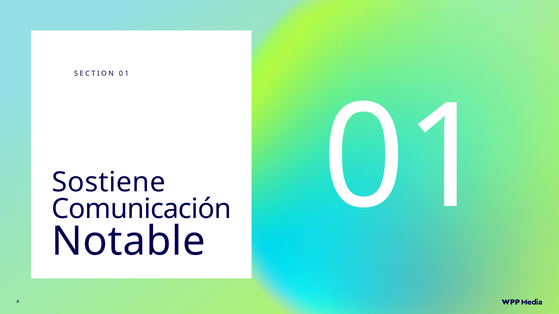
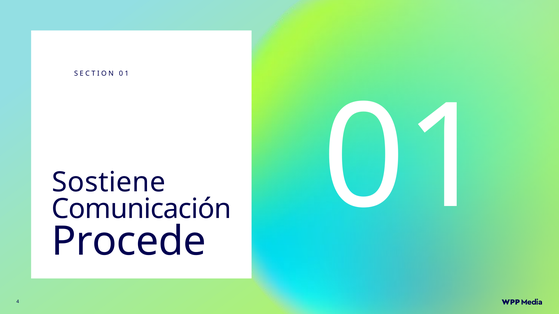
Notable: Notable -> Procede
